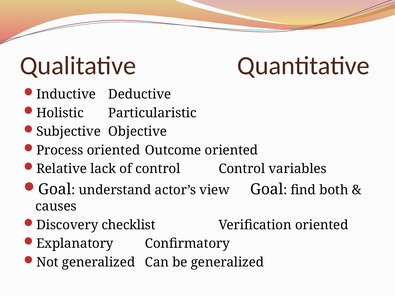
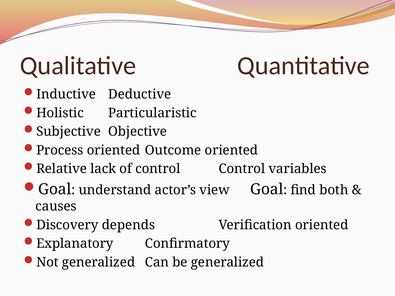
checklist: checklist -> depends
